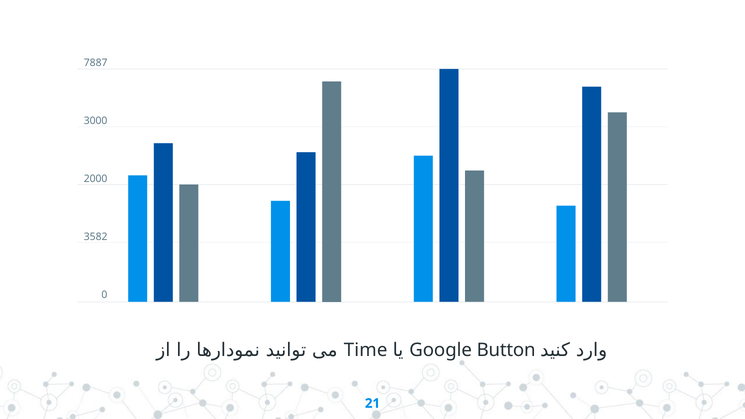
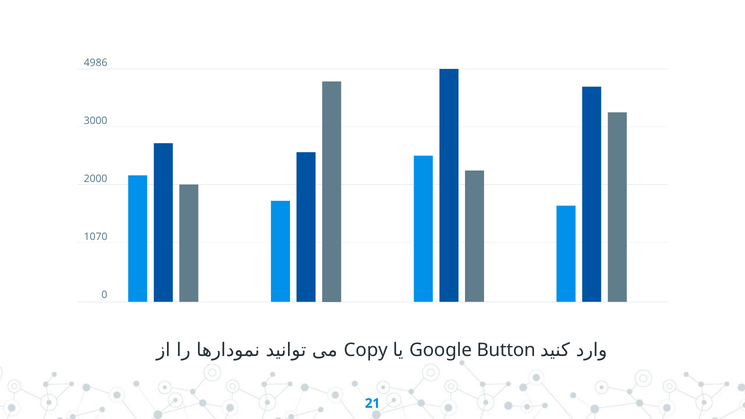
7887: 7887 -> 4986
3582: 3582 -> 1070
Time: Time -> Copy
